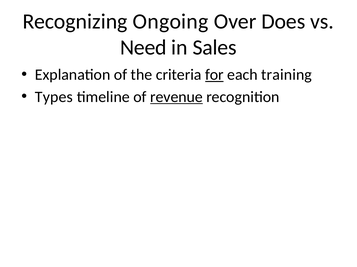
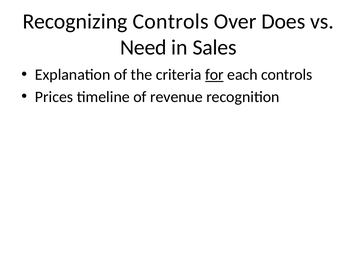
Recognizing Ongoing: Ongoing -> Controls
each training: training -> controls
Types: Types -> Prices
revenue underline: present -> none
